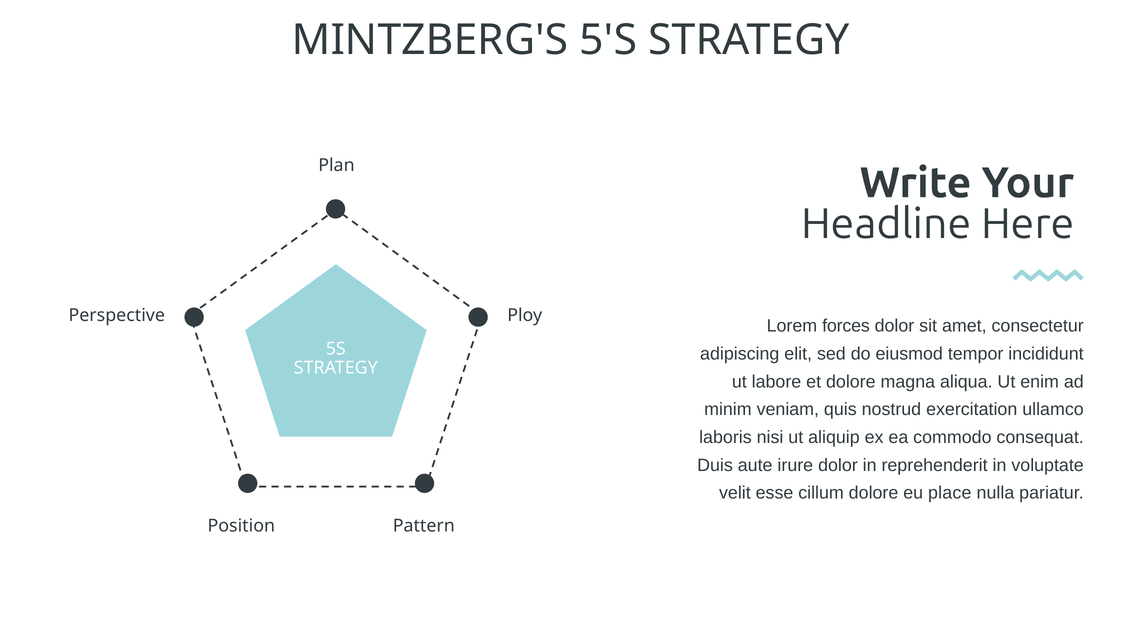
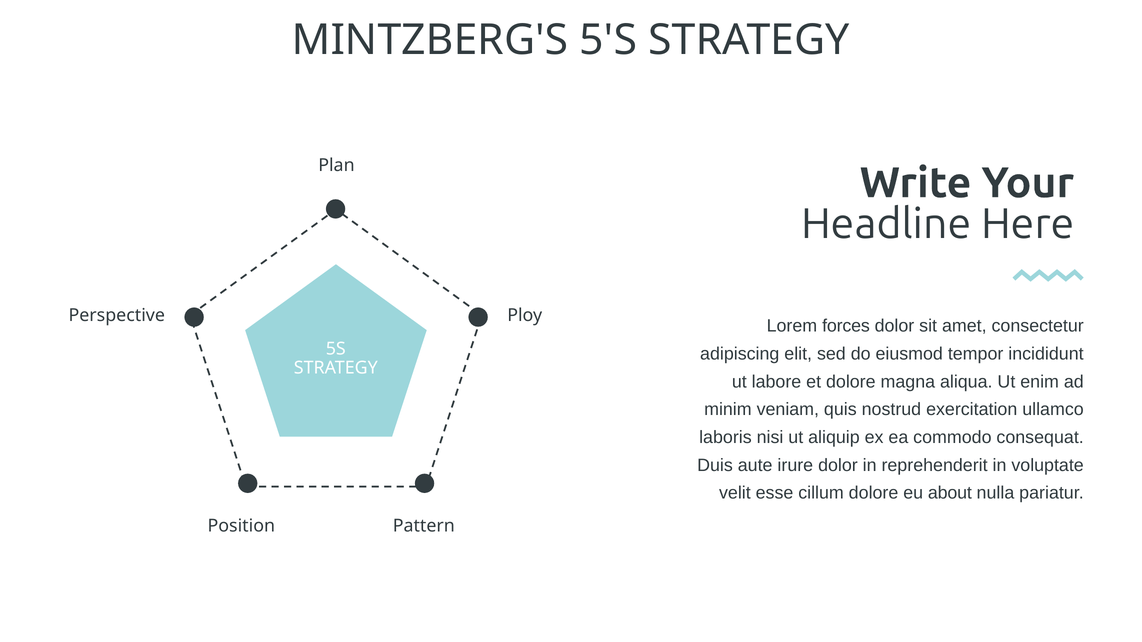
place: place -> about
